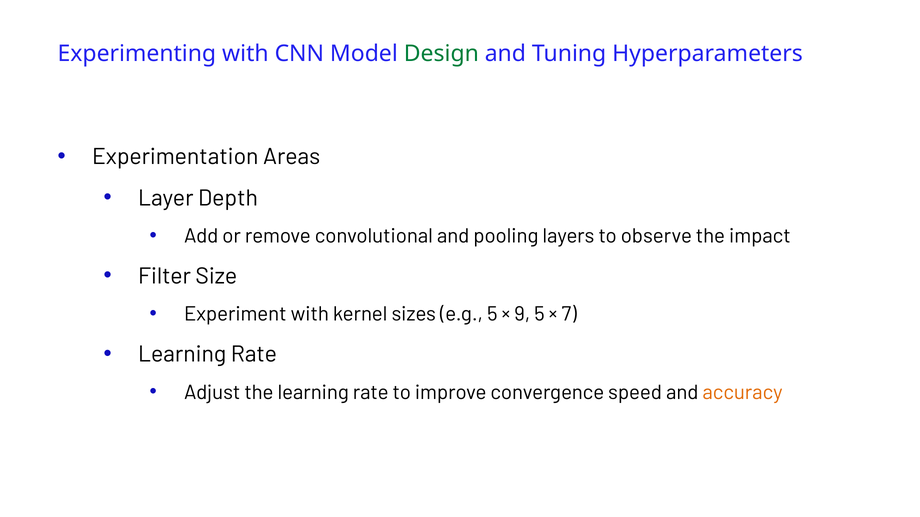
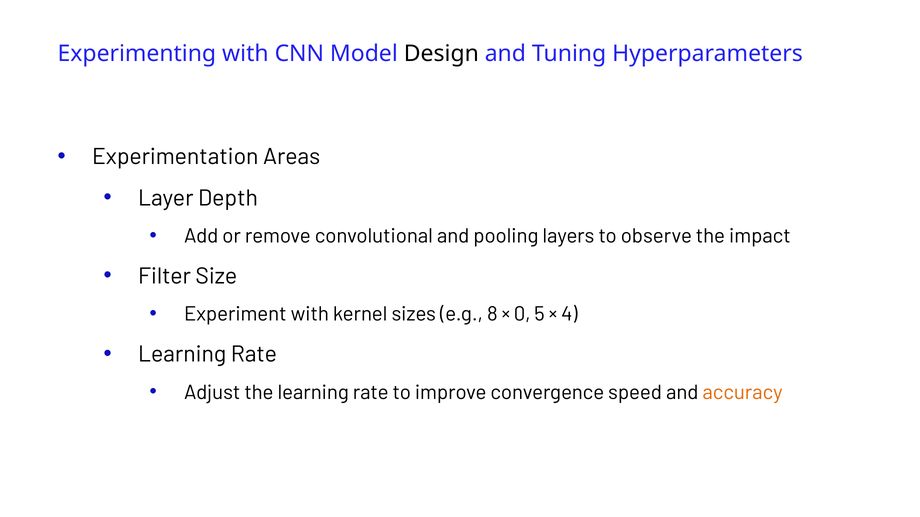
Design colour: green -> black
e.g 5: 5 -> 8
9: 9 -> 0
7: 7 -> 4
